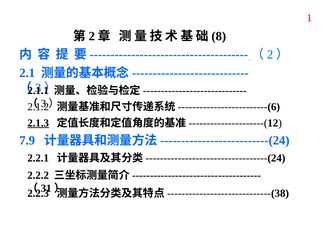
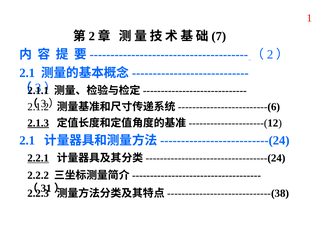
8: 8 -> 7
7.9 at (27, 140): 7.9 -> 2.1
2.2.1 underline: none -> present
